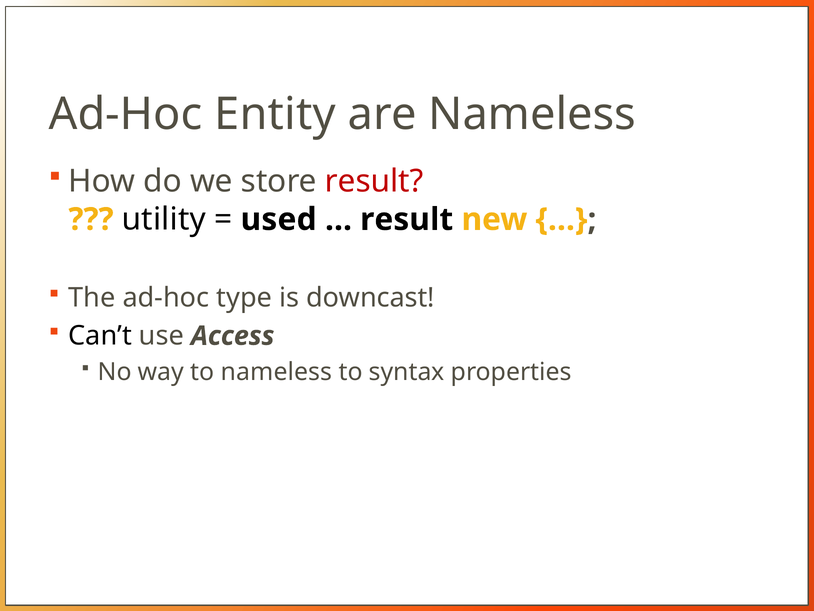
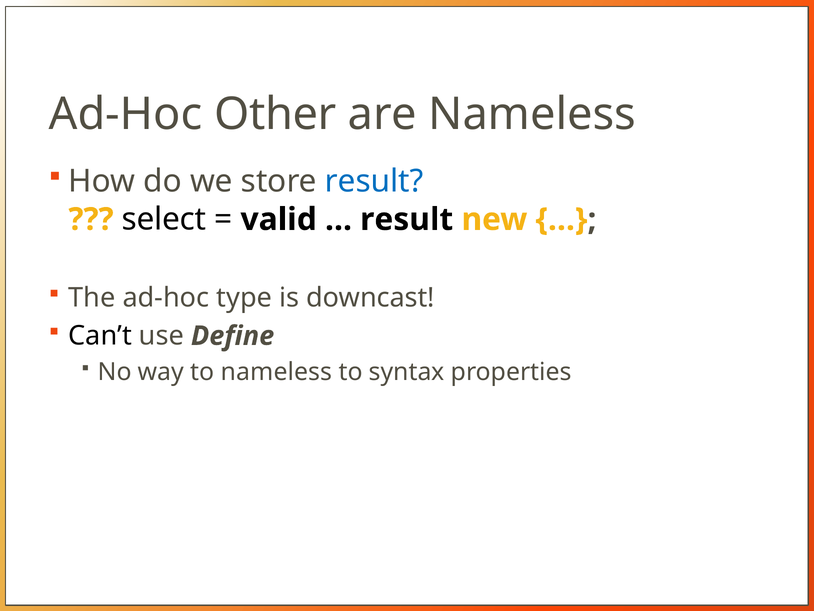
Entity: Entity -> Other
result at (374, 181) colour: red -> blue
utility: utility -> select
used: used -> valid
Access: Access -> Define
